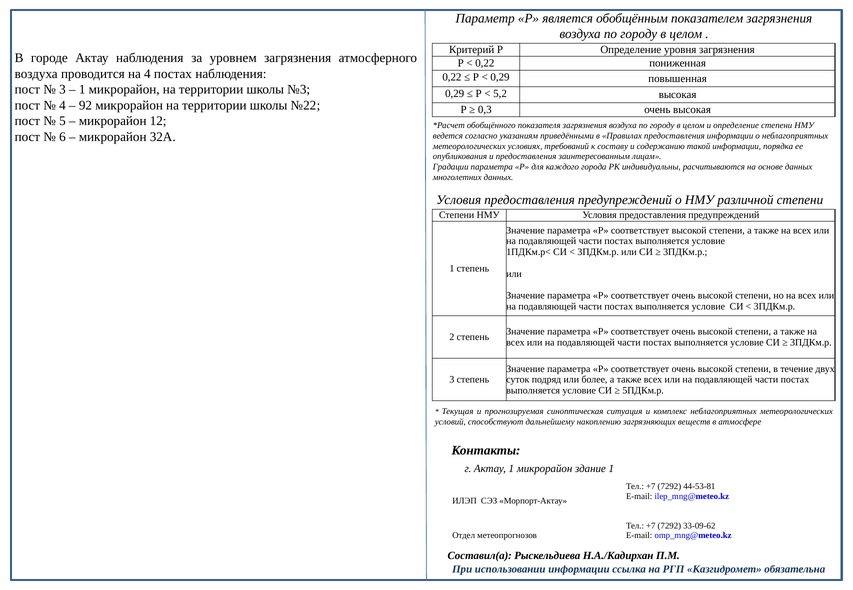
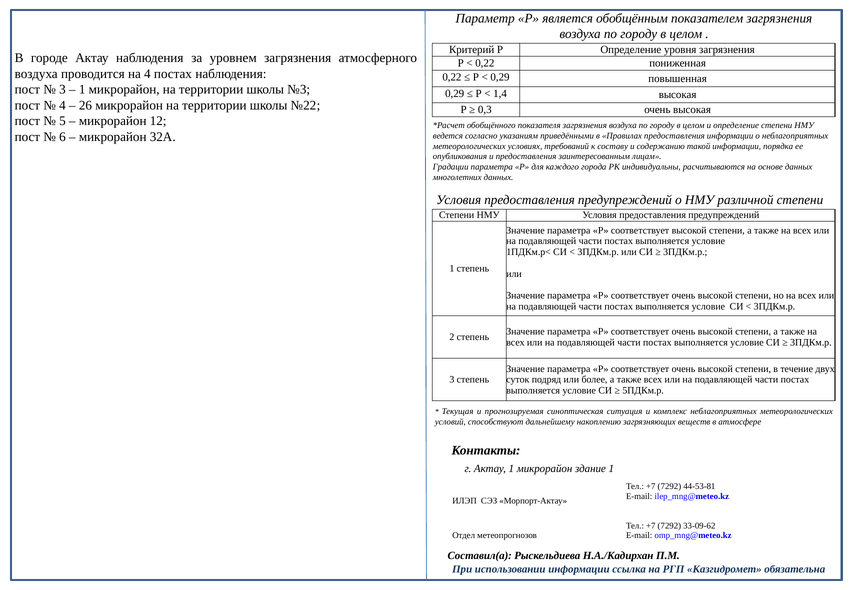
5,2: 5,2 -> 1,4
92: 92 -> 26
